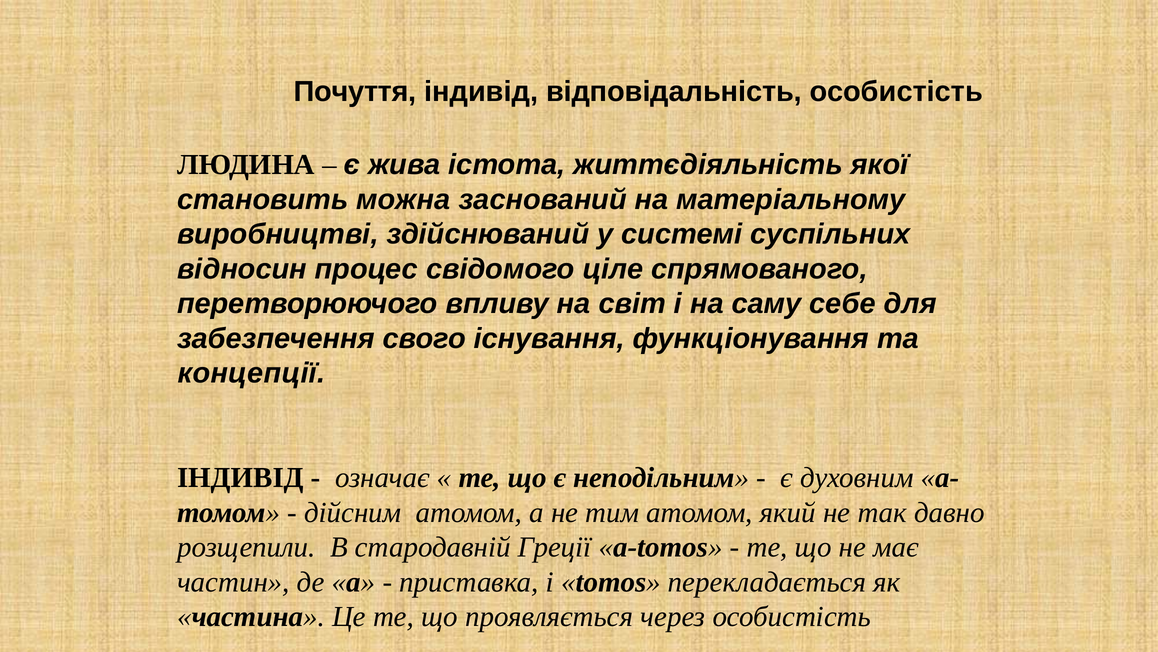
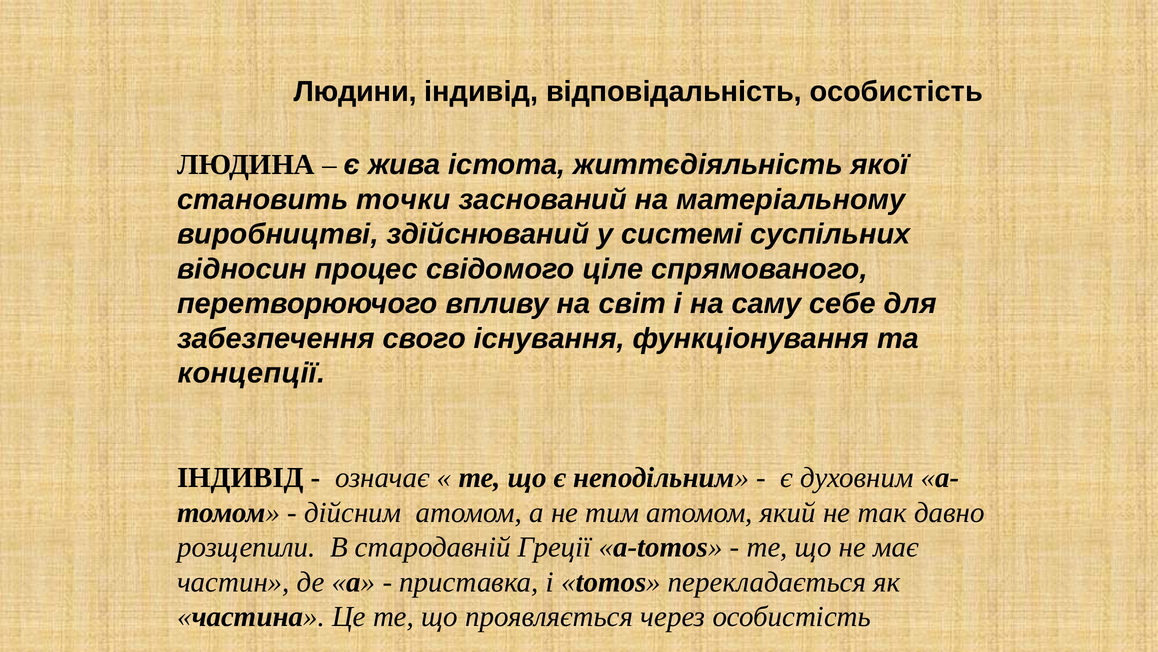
Почуття: Почуття -> Людини
можна: можна -> точки
